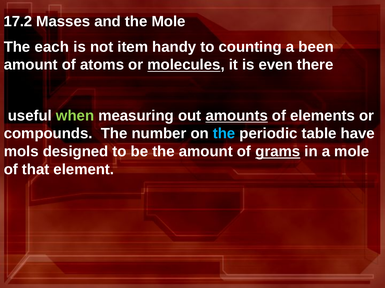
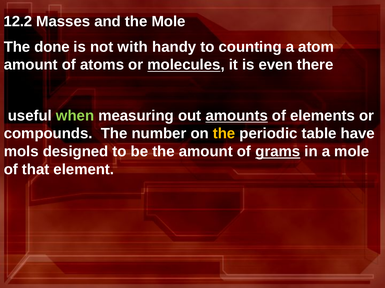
17.2: 17.2 -> 12.2
each: each -> done
item: item -> with
been: been -> atom
the at (224, 134) colour: light blue -> yellow
